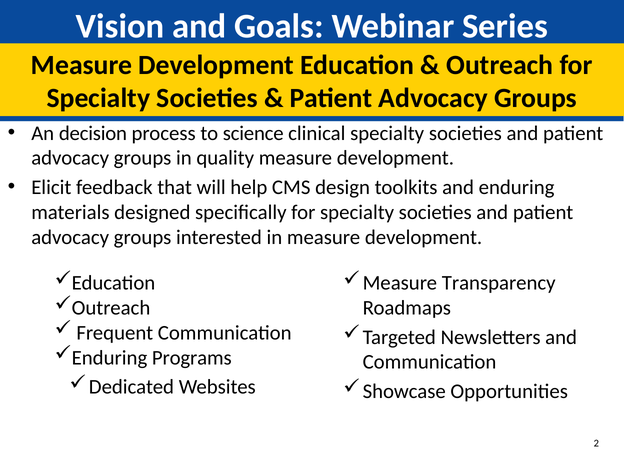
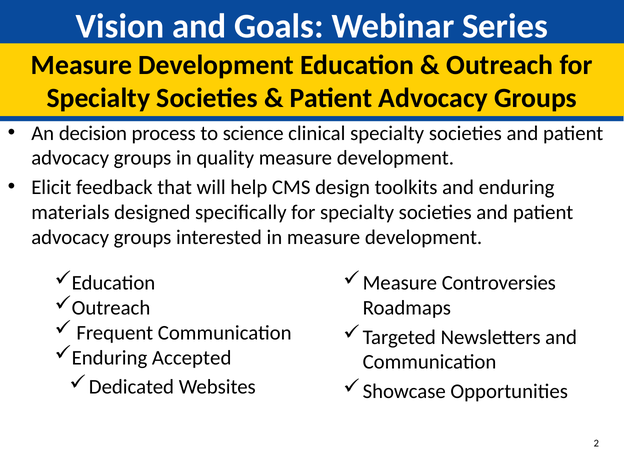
Transparency: Transparency -> Controversies
Programs: Programs -> Accepted
